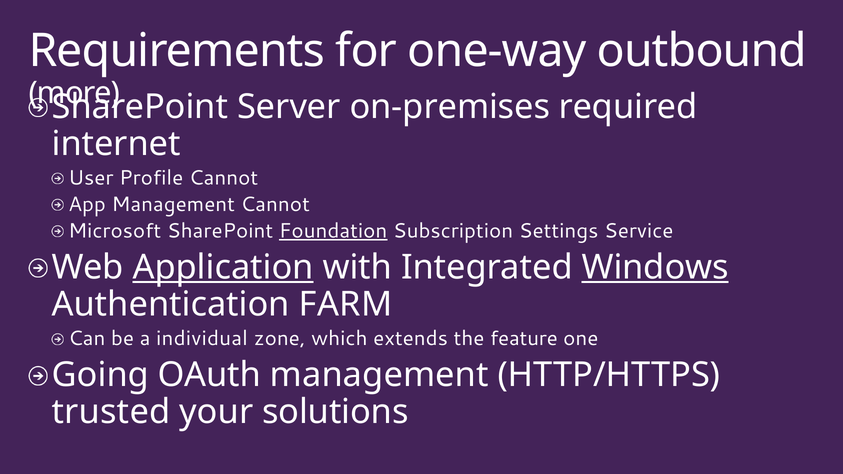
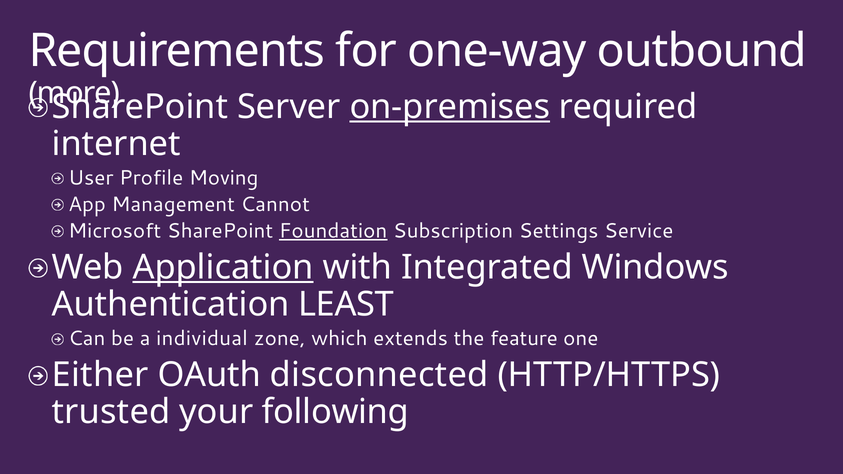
on-premises underline: none -> present
Profile Cannot: Cannot -> Moving
Windows underline: present -> none
FARM: FARM -> LEAST
Going: Going -> Either
OAuth management: management -> disconnected
solutions: solutions -> following
